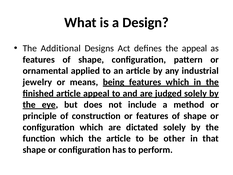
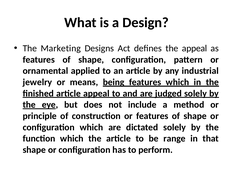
Additional: Additional -> Marketing
other: other -> range
